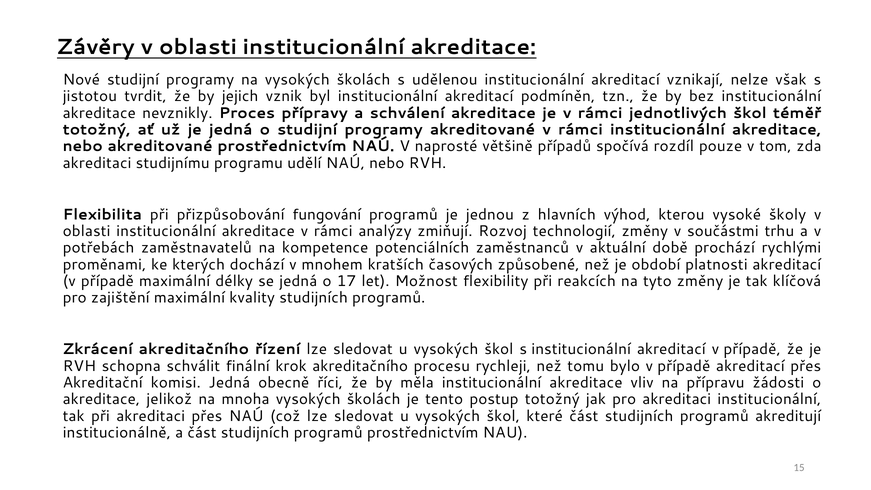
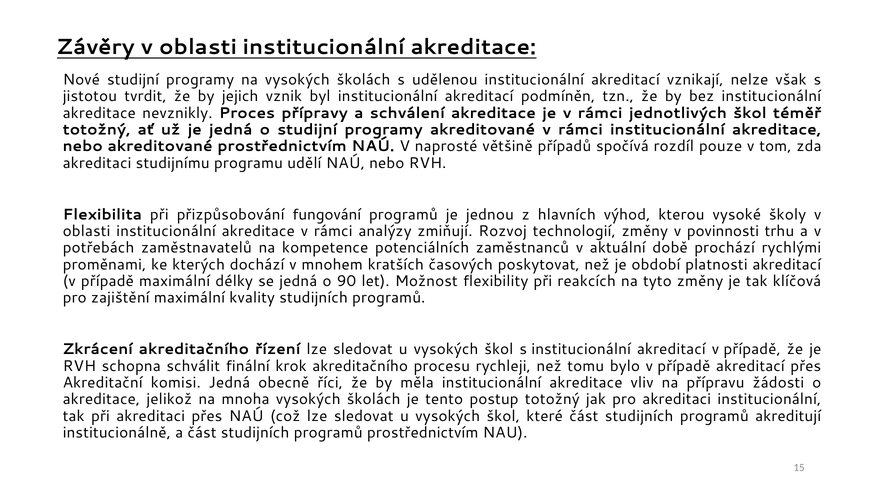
součástmi: součástmi -> povinnosti
způsobené: způsobené -> poskytovat
17: 17 -> 90
